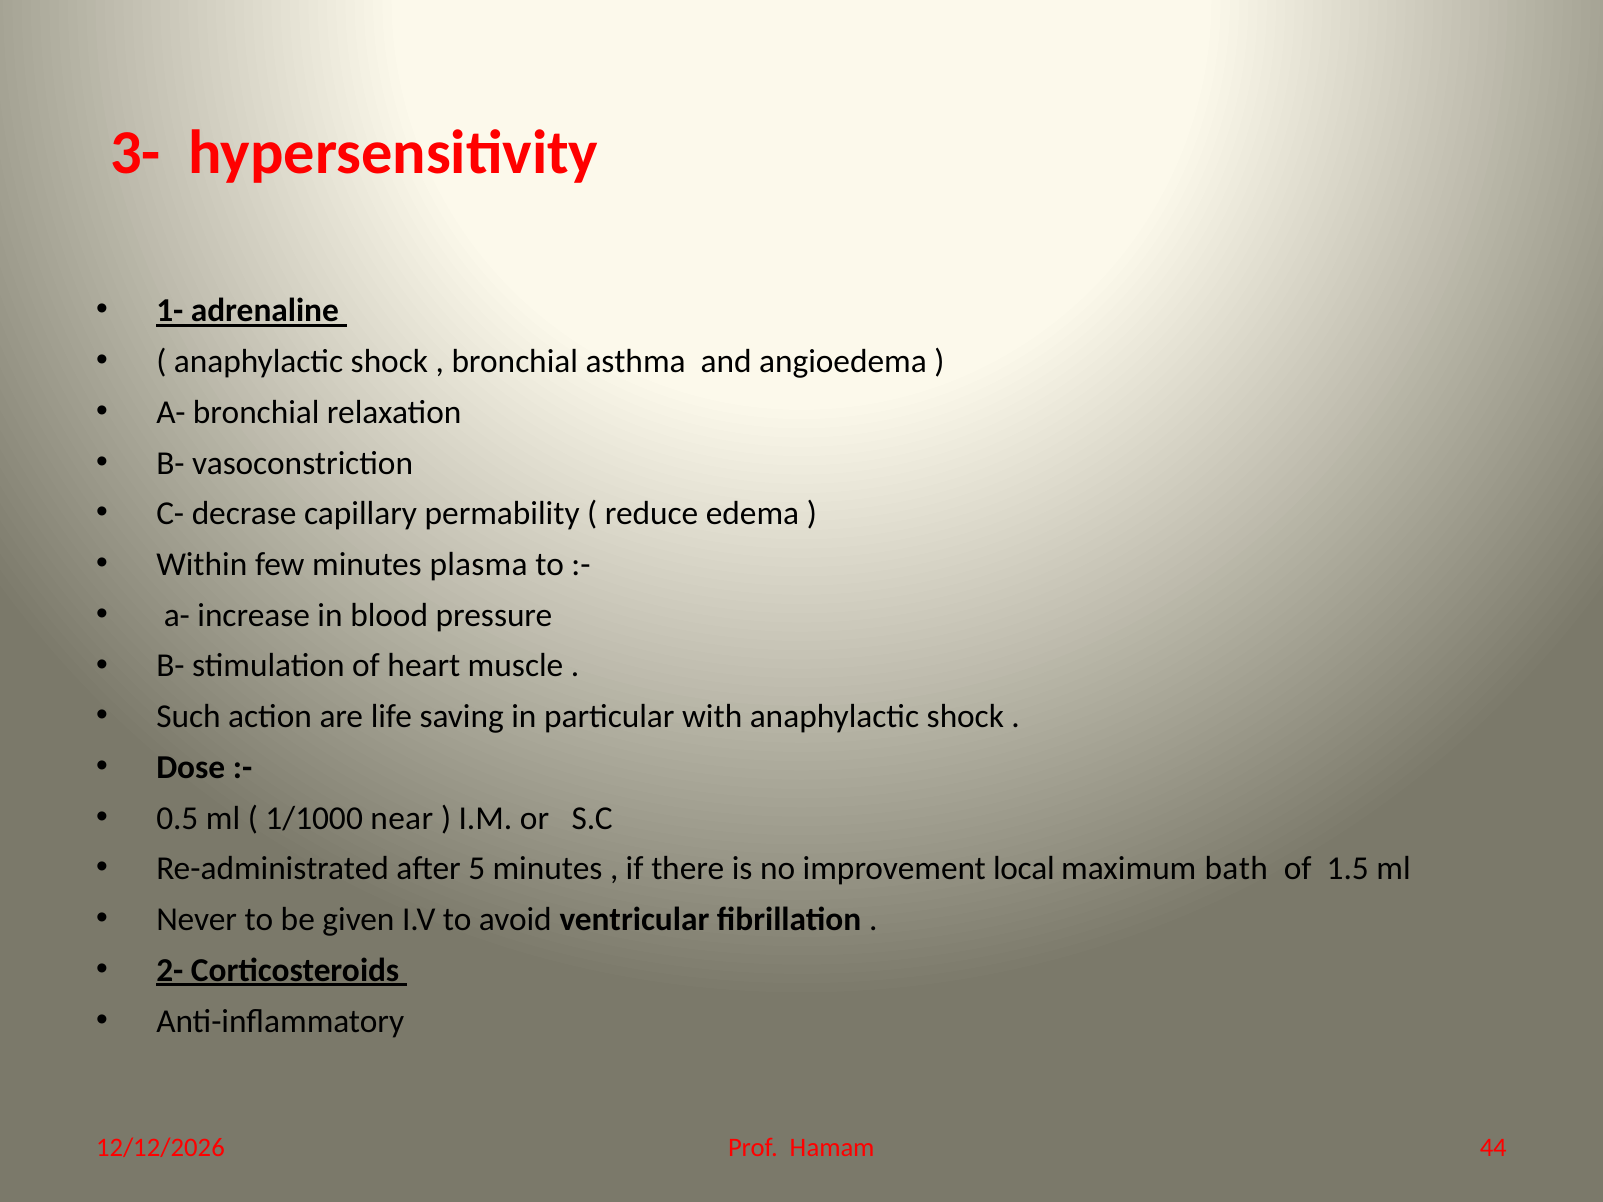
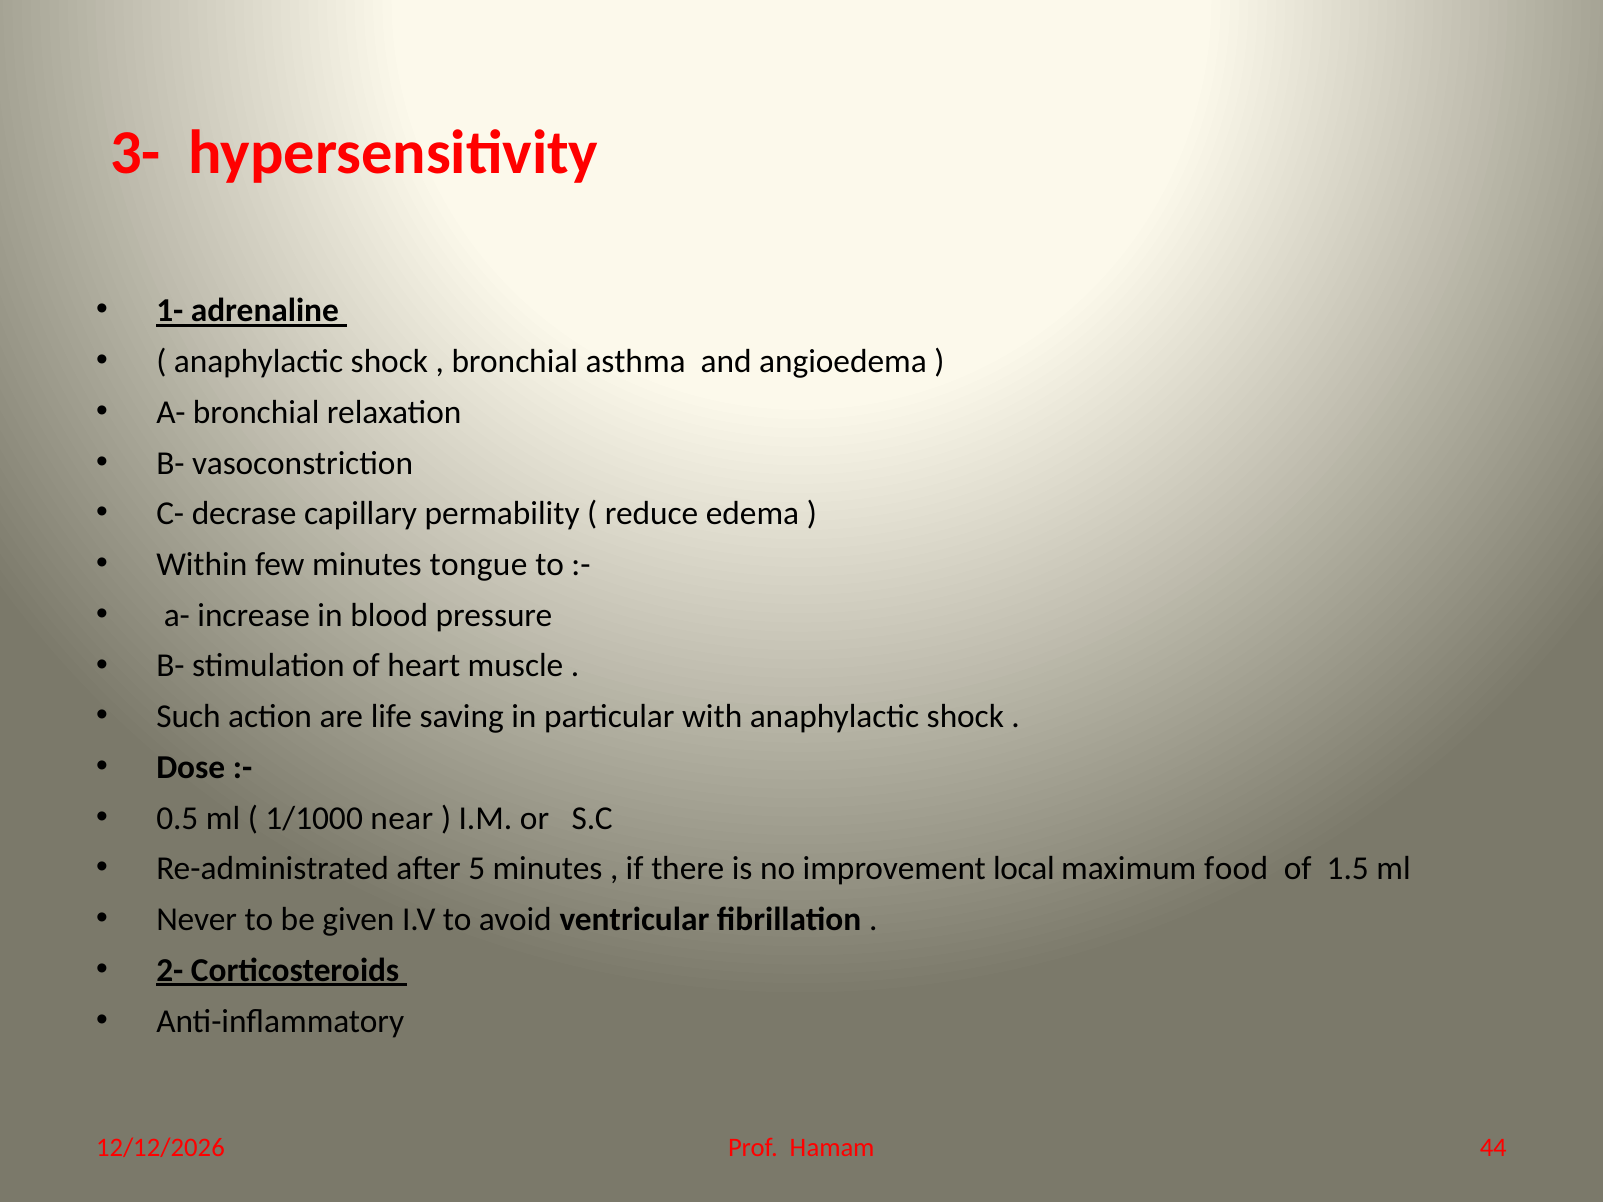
plasma: plasma -> tongue
bath: bath -> food
